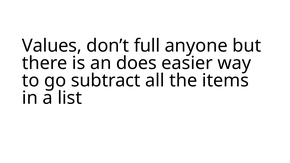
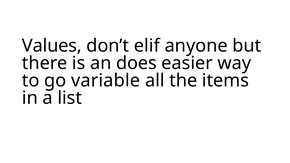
full: full -> elif
subtract: subtract -> variable
